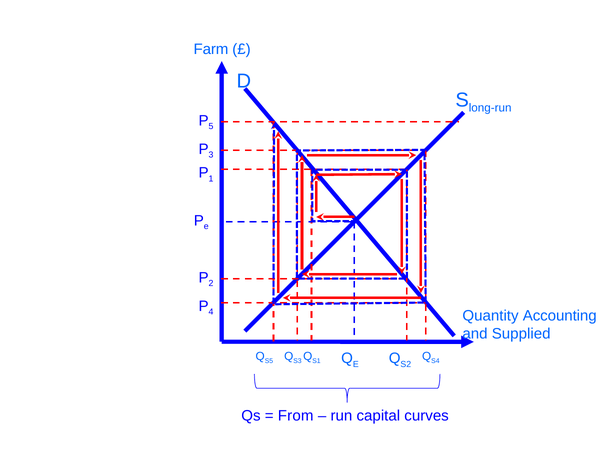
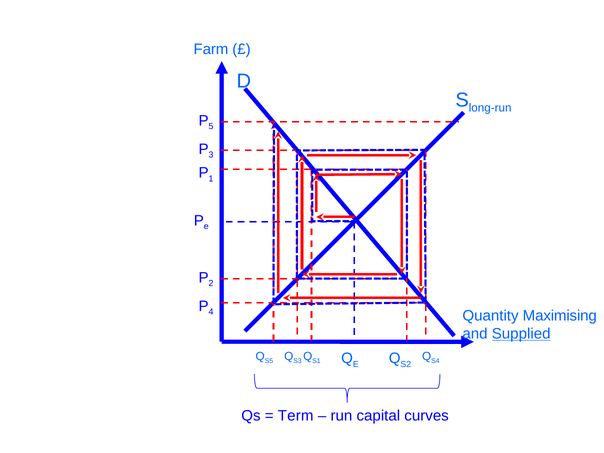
Accounting: Accounting -> Maximising
Supplied underline: none -> present
From: From -> Term
